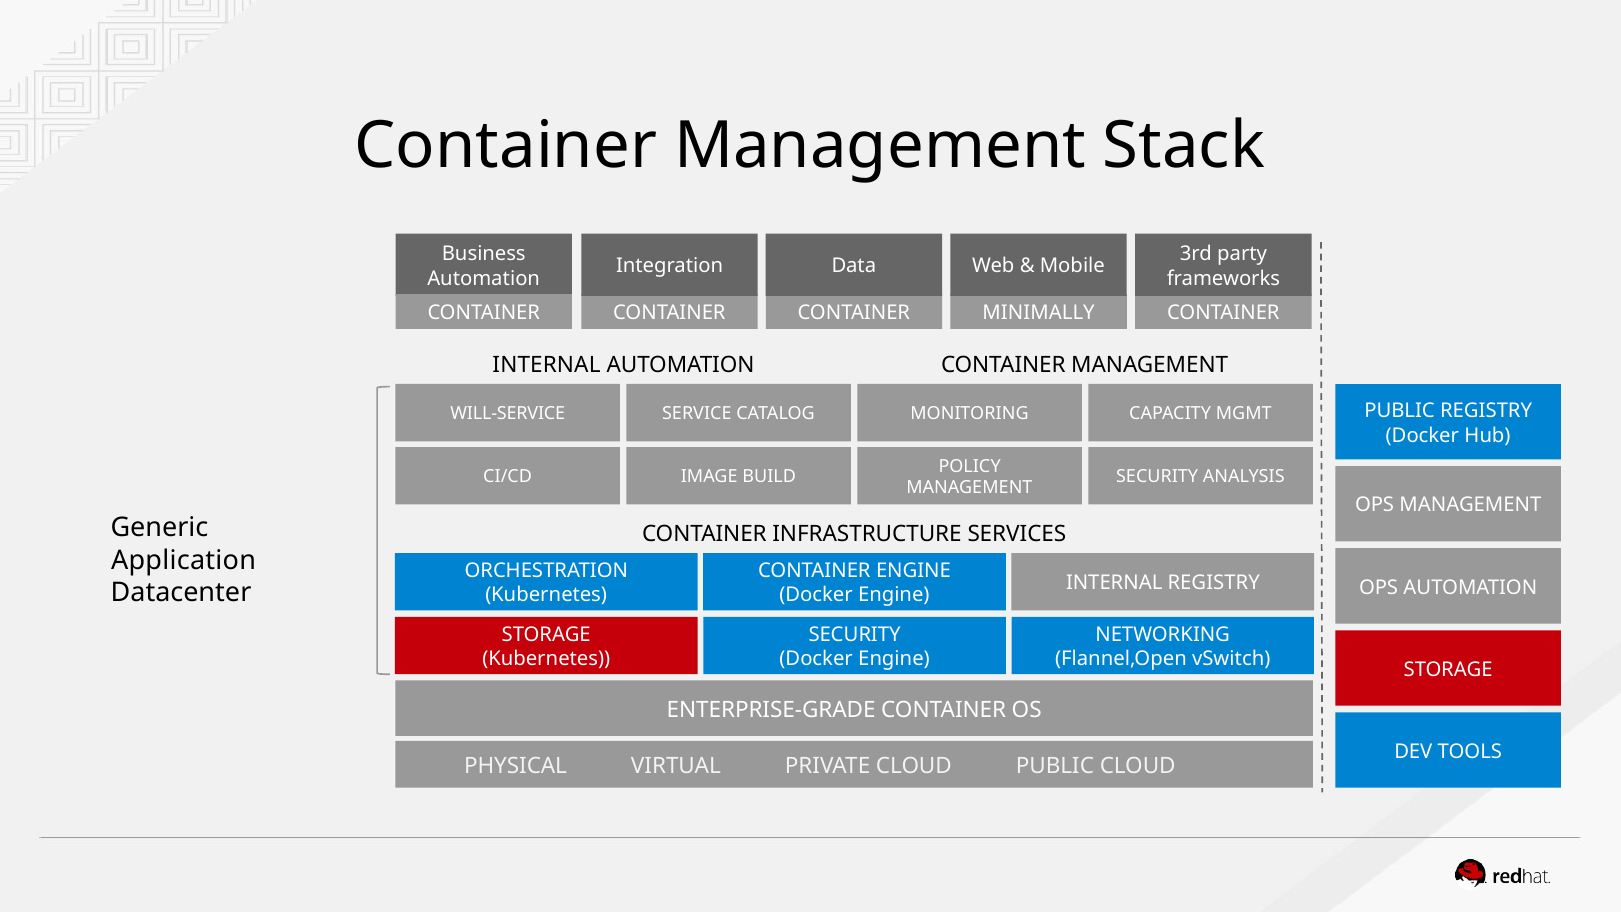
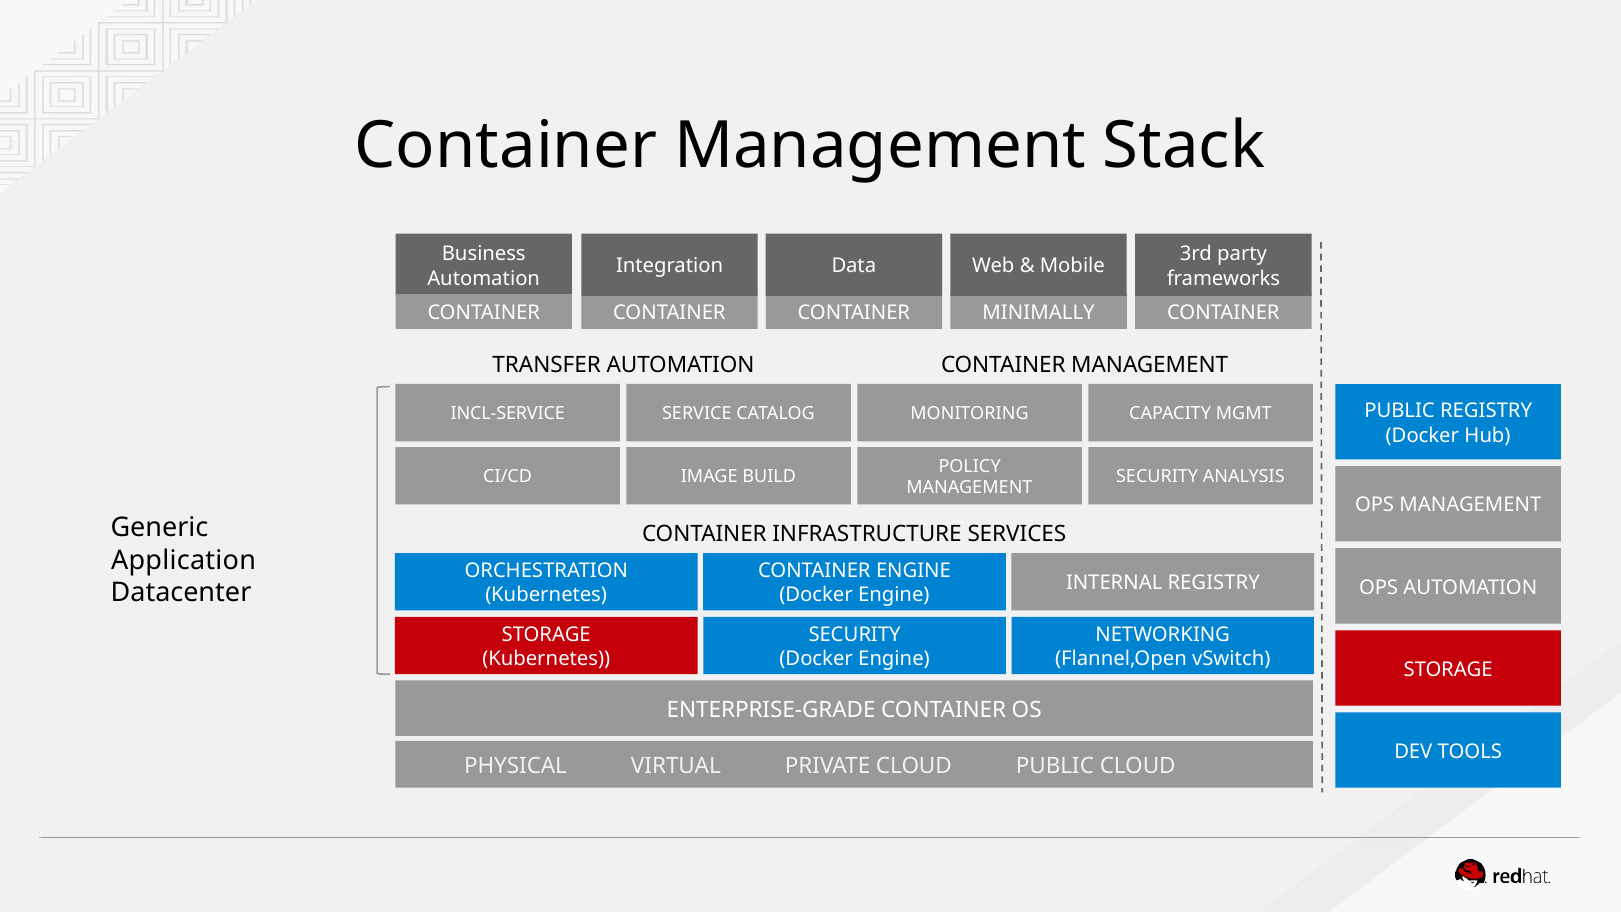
INTERNAL at (547, 365): INTERNAL -> TRANSFER
WILL-SERVICE: WILL-SERVICE -> INCL-SERVICE
